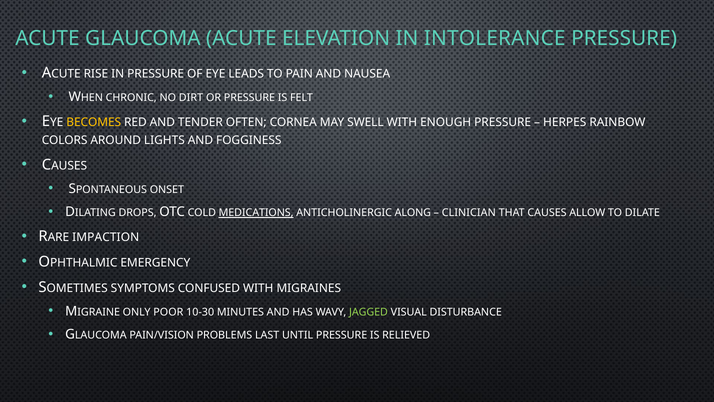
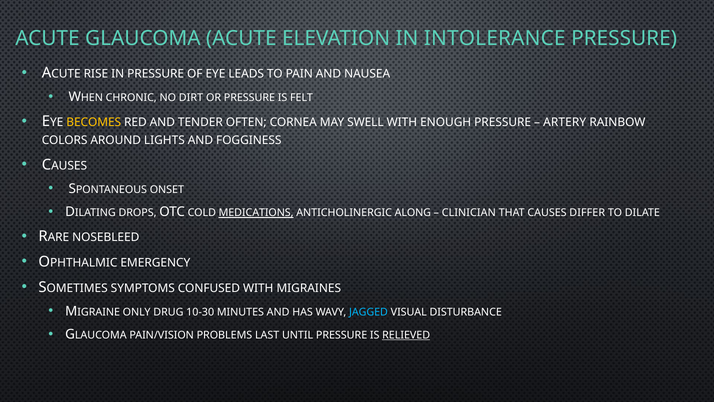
HERPES: HERPES -> ARTERY
ALLOW: ALLOW -> DIFFER
IMPACTION: IMPACTION -> NOSEBLEED
POOR: POOR -> DRUG
JAGGED colour: light green -> light blue
RELIEVED underline: none -> present
